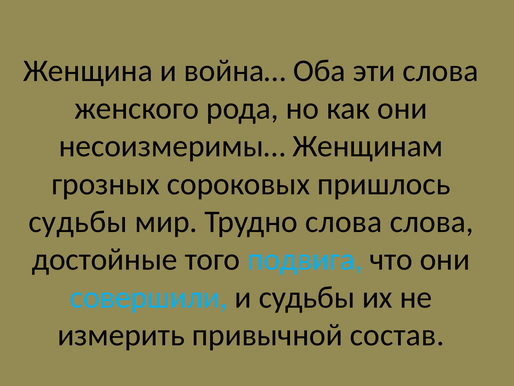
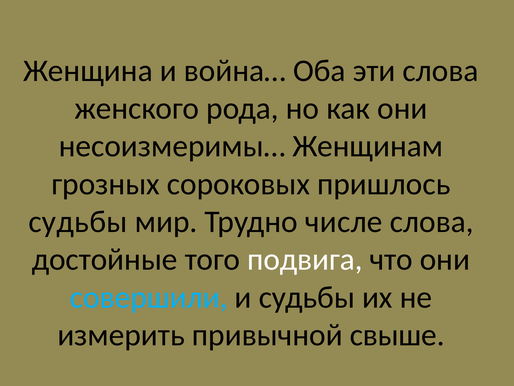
Трудно слова: слова -> числе
подвига colour: light blue -> white
состав: состав -> свыше
